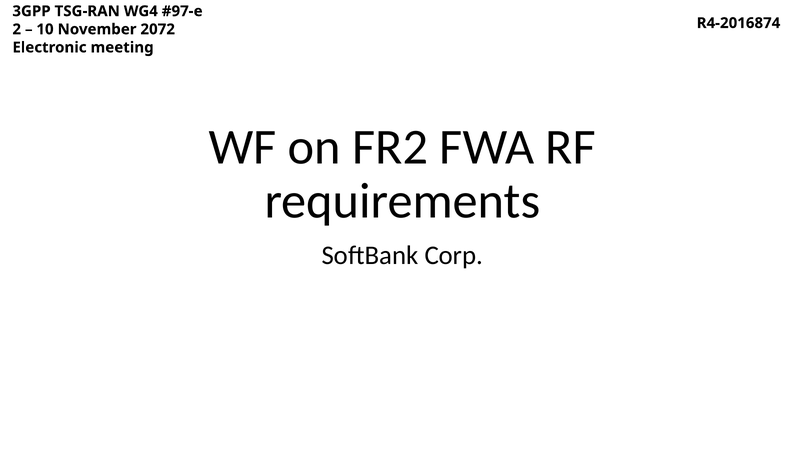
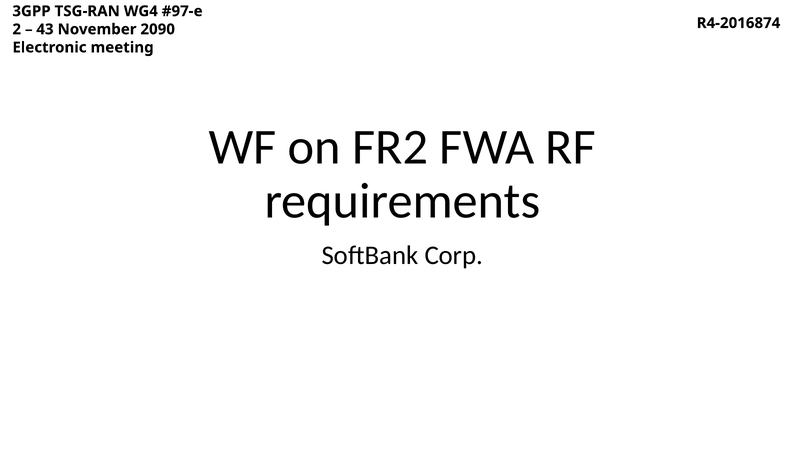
10: 10 -> 43
2072: 2072 -> 2090
